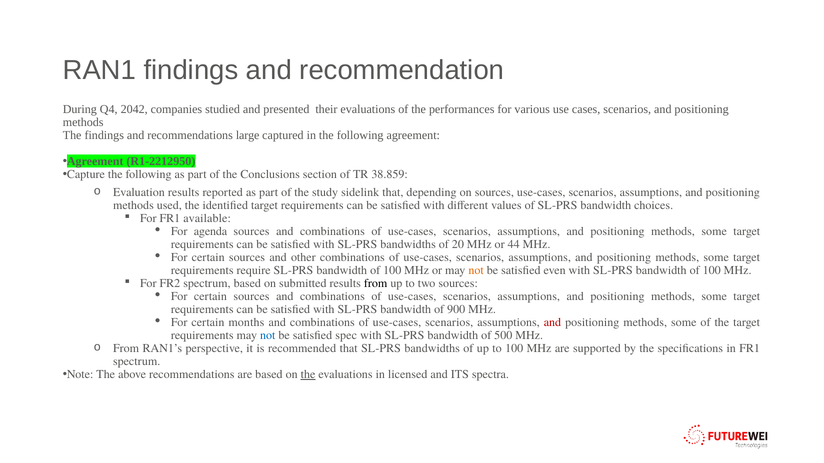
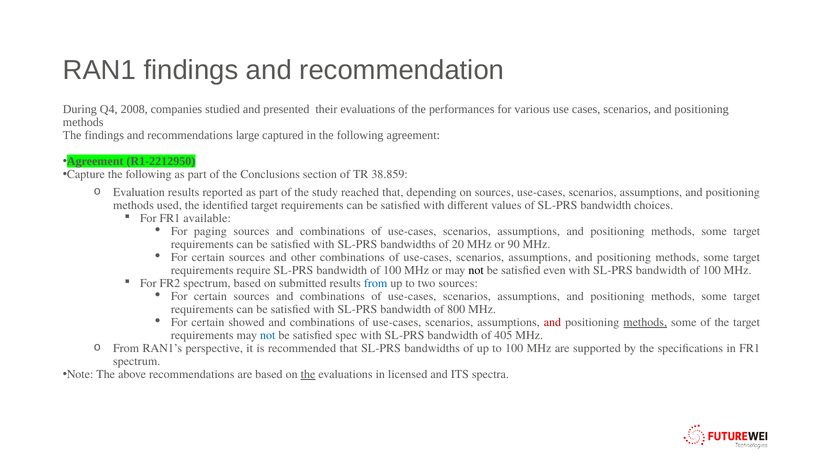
2042: 2042 -> 2008
sidelink: sidelink -> reached
agenda: agenda -> paging
44: 44 -> 90
not at (476, 271) colour: orange -> black
from at (376, 284) colour: black -> blue
900: 900 -> 800
months: months -> showed
methods at (645, 323) underline: none -> present
500: 500 -> 405
